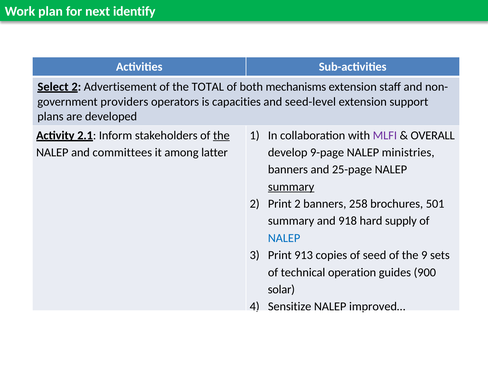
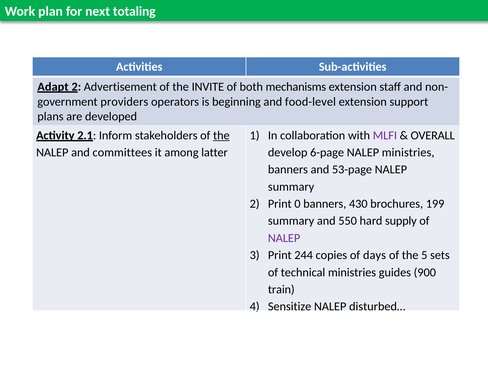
identify: identify -> totaling
Select: Select -> Adapt
TOTAL: TOTAL -> INVITE
capacities: capacities -> beginning
seed-level: seed-level -> food-level
9-page: 9-page -> 6-page
25-page: 25-page -> 53-page
summary at (291, 187) underline: present -> none
Print 2: 2 -> 0
258: 258 -> 430
501: 501 -> 199
918: 918 -> 550
NALEP at (284, 238) colour: blue -> purple
913: 913 -> 244
seed: seed -> days
9: 9 -> 5
technical operation: operation -> ministries
solar: solar -> train
improved…: improved… -> disturbed…
